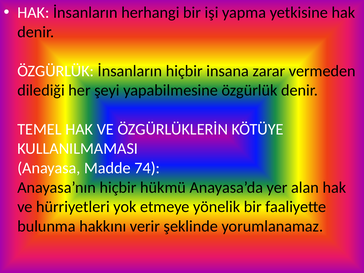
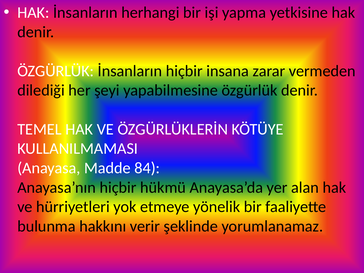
74: 74 -> 84
